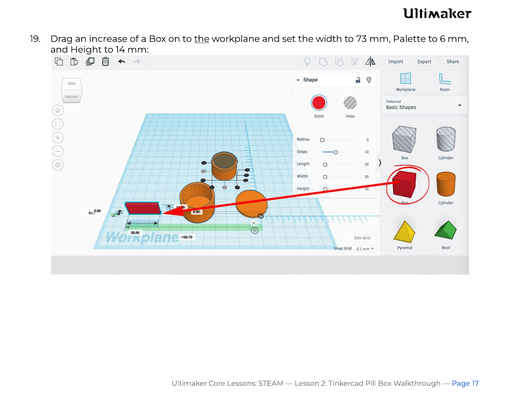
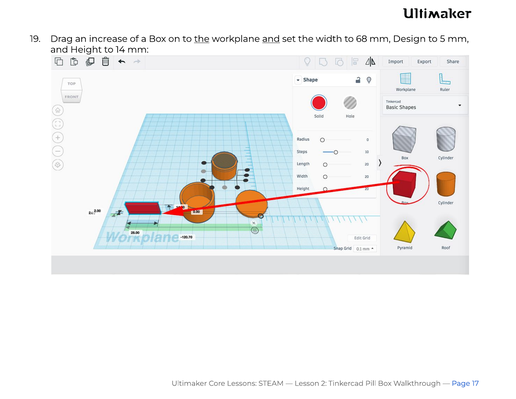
and at (271, 39) underline: none -> present
73: 73 -> 68
Palette: Palette -> Design
6: 6 -> 5
